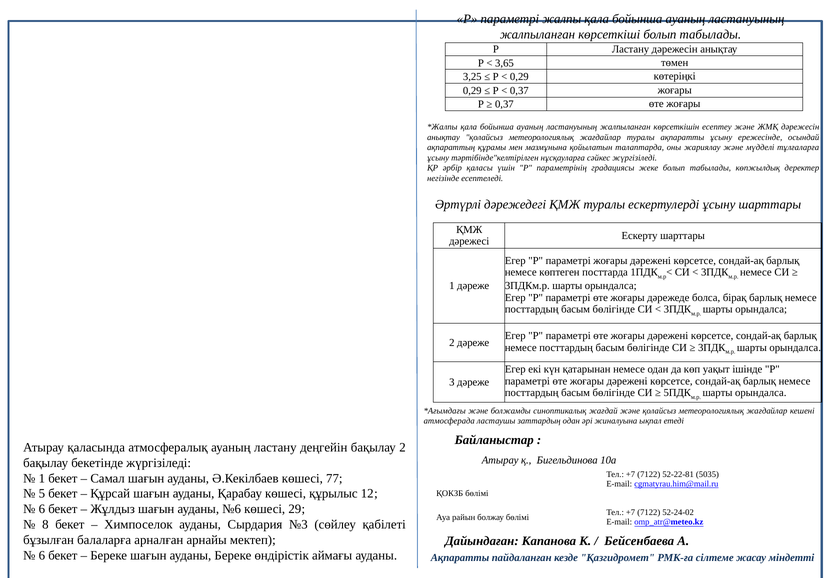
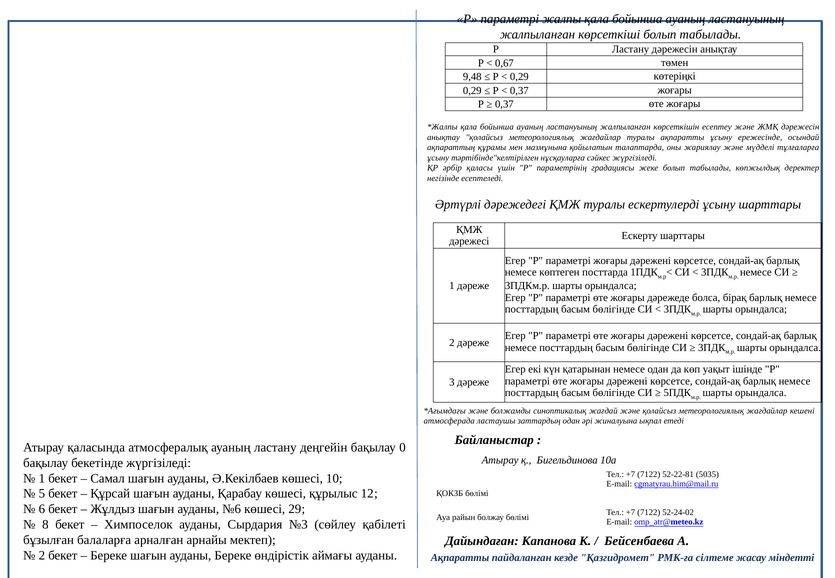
3,65: 3,65 -> 0,67
3,25: 3,25 -> 9,48
бақылау 2: 2 -> 0
77: 77 -> 10
6 at (42, 555): 6 -> 2
